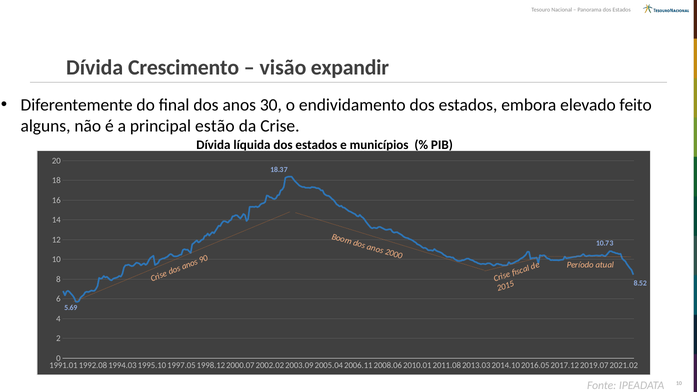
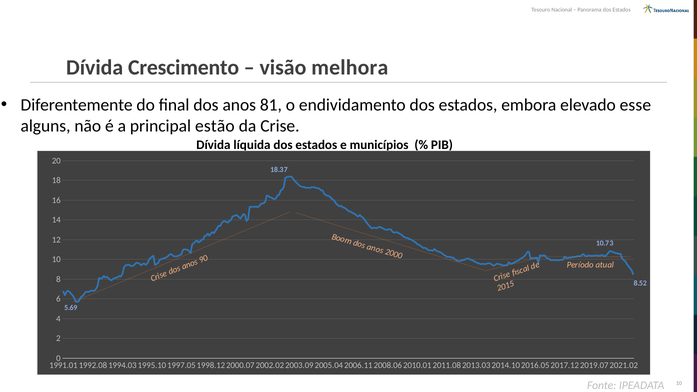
expandir: expandir -> melhora
30: 30 -> 81
feito: feito -> esse
